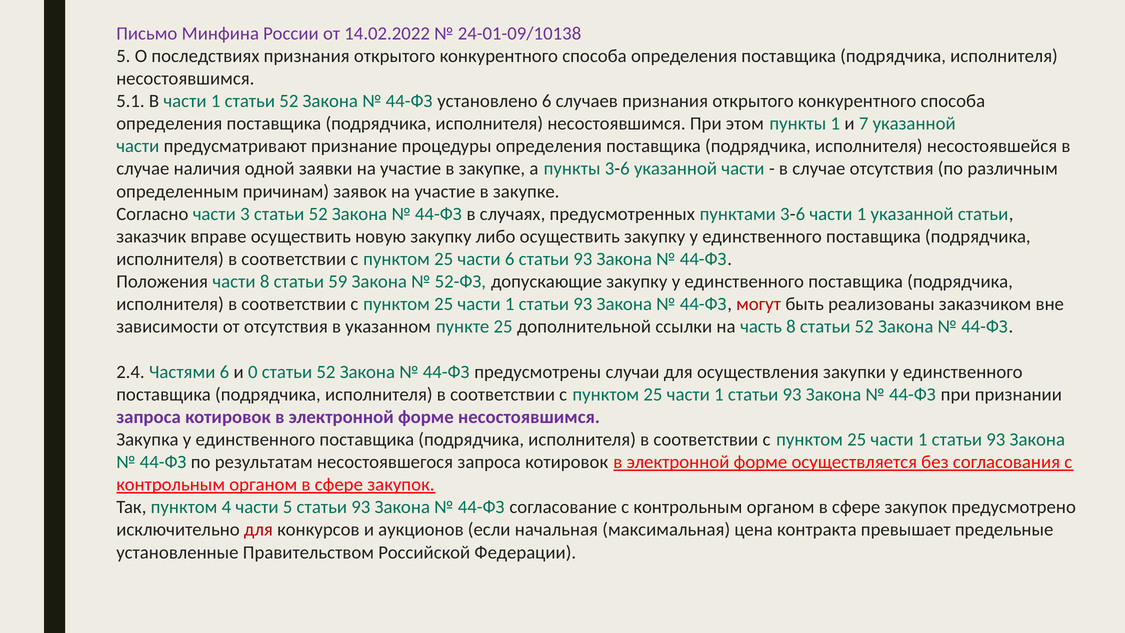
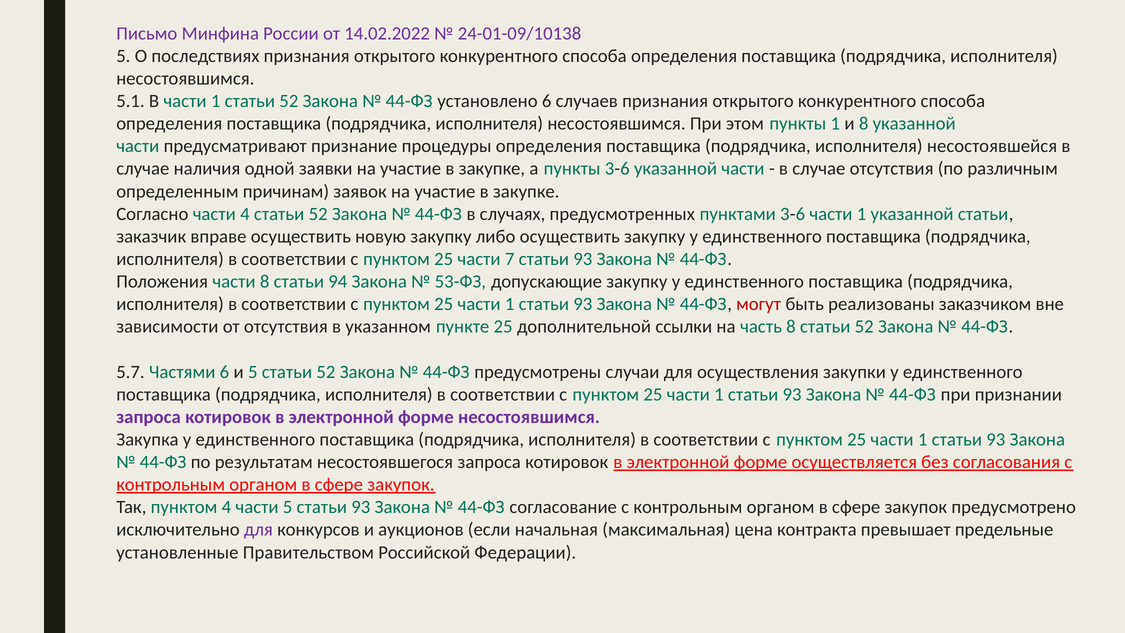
и 7: 7 -> 8
части 3: 3 -> 4
части 6: 6 -> 7
59: 59 -> 94
52-ФЗ: 52-ФЗ -> 53-ФЗ
2.4: 2.4 -> 5.7
и 0: 0 -> 5
для at (258, 530) colour: red -> purple
